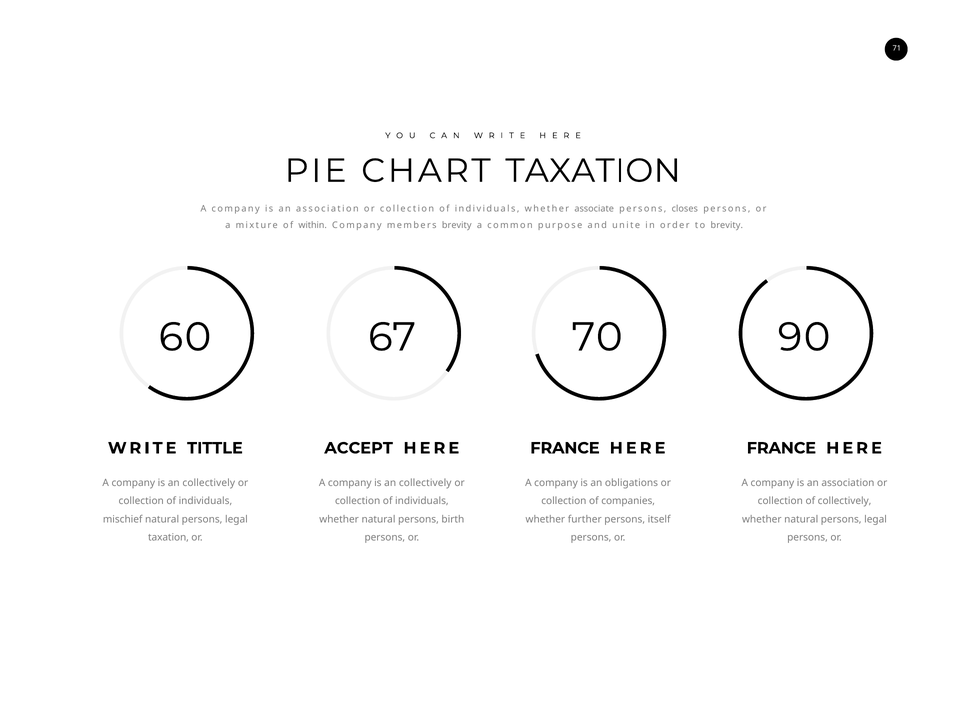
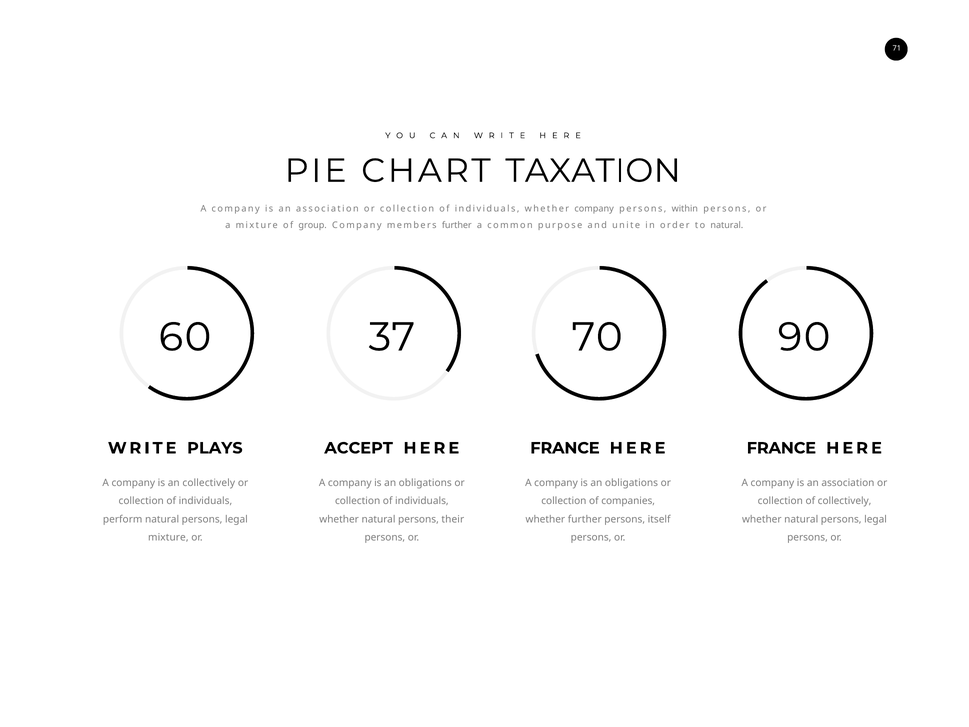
whether associate: associate -> company
closes: closes -> within
within: within -> group
members brevity: brevity -> further
to brevity: brevity -> natural
67: 67 -> 37
TITTLE: TITTLE -> PLAYS
collectively at (425, 483): collectively -> obligations
mischief: mischief -> perform
birth: birth -> their
taxation at (168, 537): taxation -> mixture
